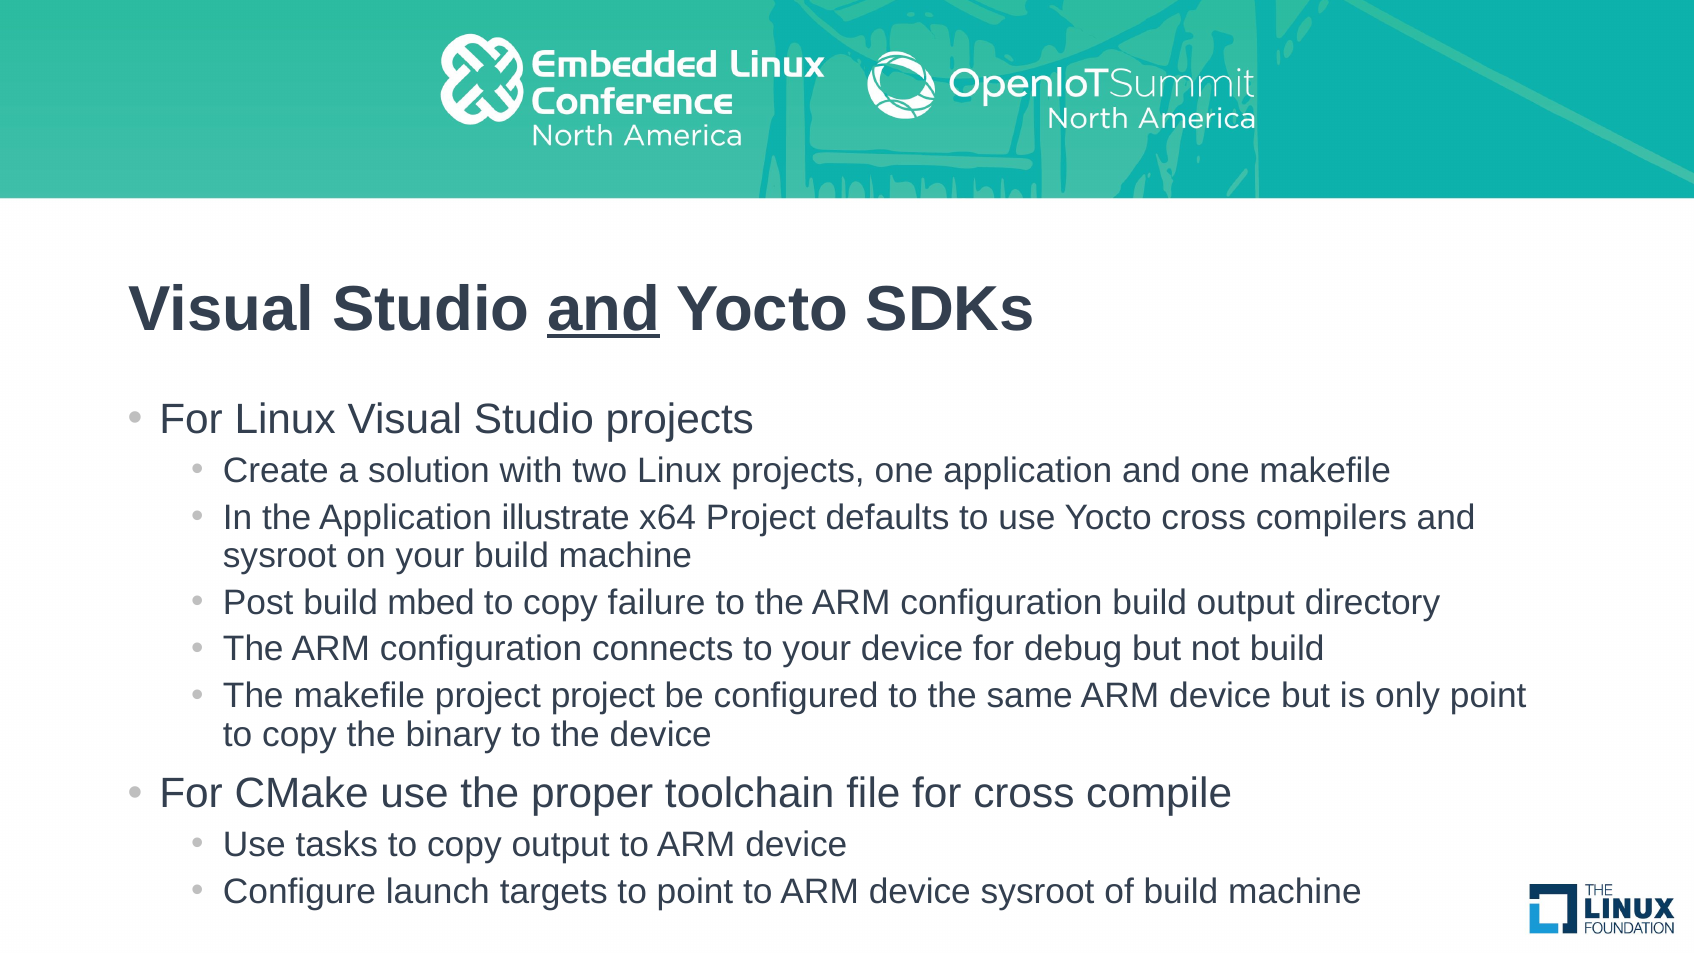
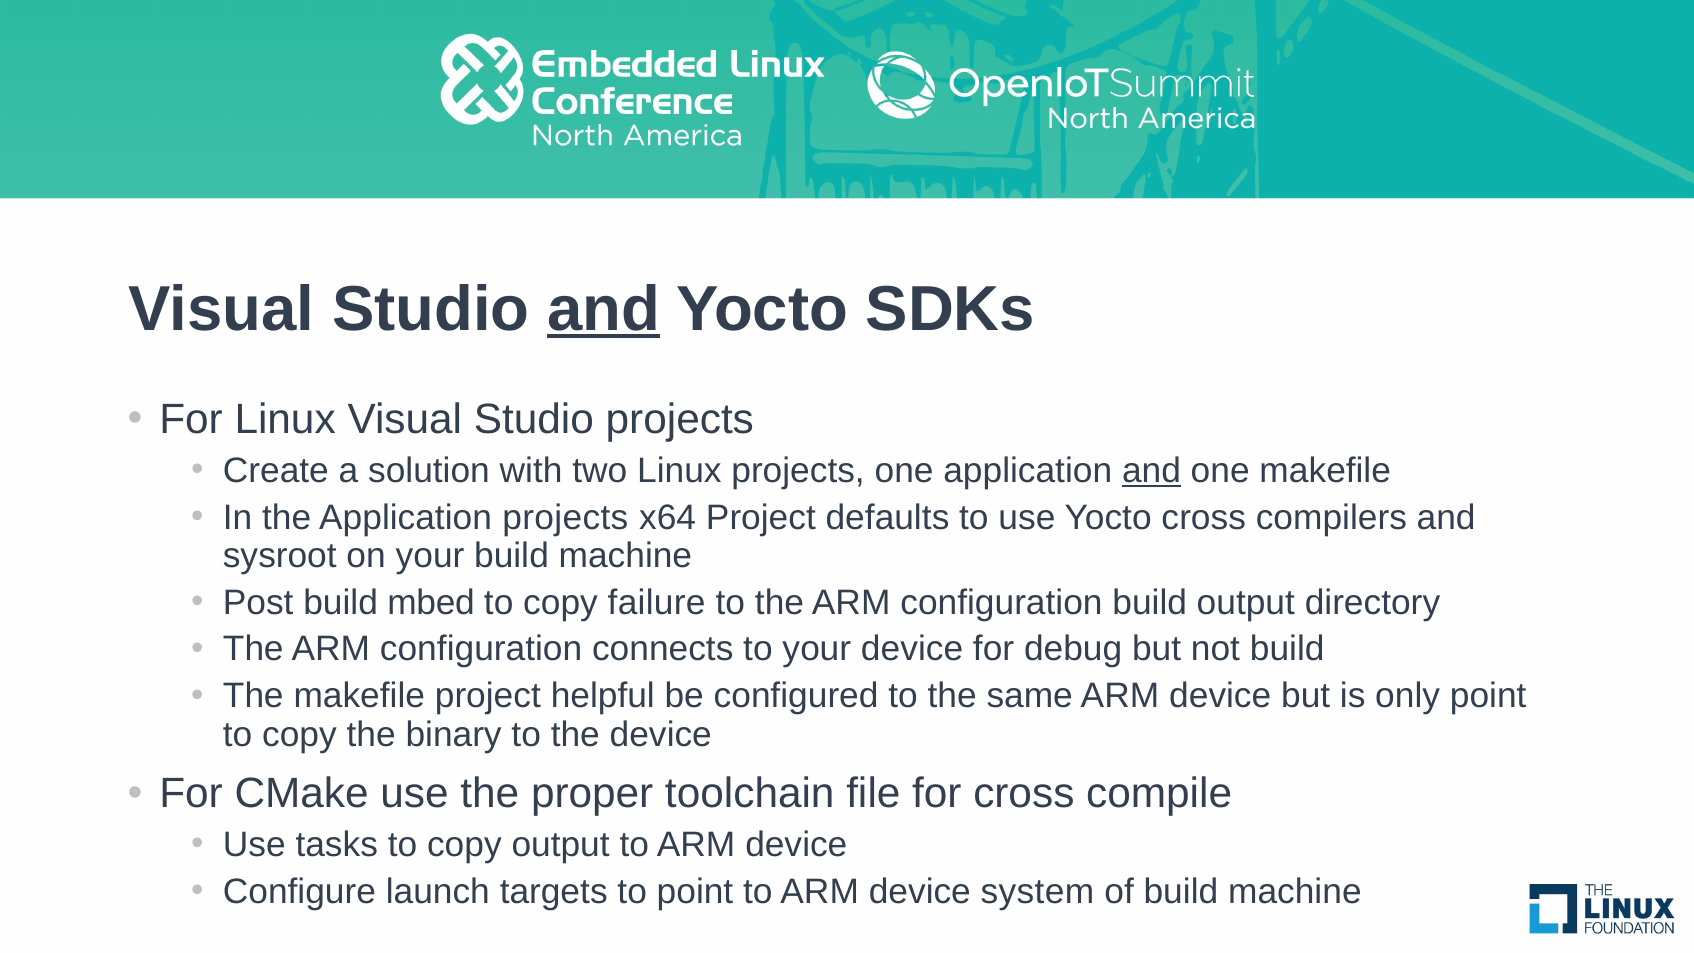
and at (1151, 470) underline: none -> present
Application illustrate: illustrate -> projects
project project: project -> helpful
device sysroot: sysroot -> system
